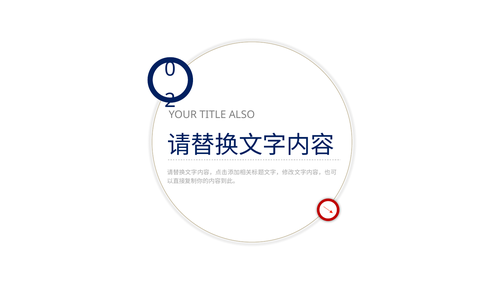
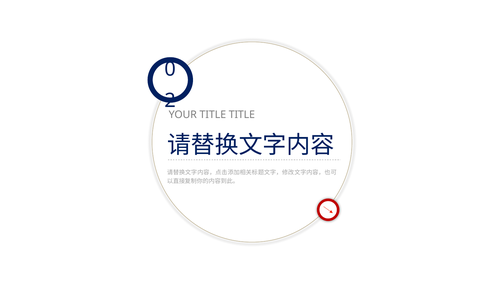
TITLE ALSO: ALSO -> TITLE
